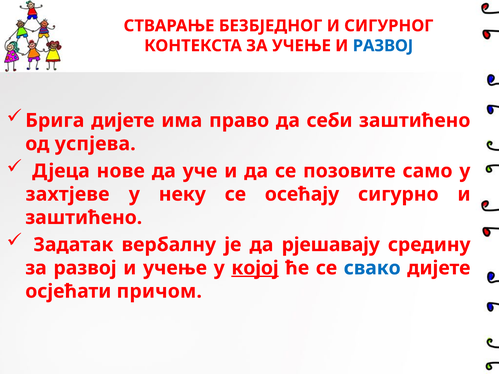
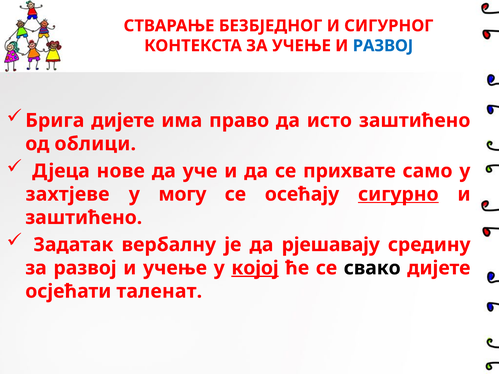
себи: себи -> исто
успјева: успјева -> облици
позовите: позовите -> прихвате
неку: неку -> могу
сигурно underline: none -> present
свако colour: blue -> black
причом: причом -> таленат
